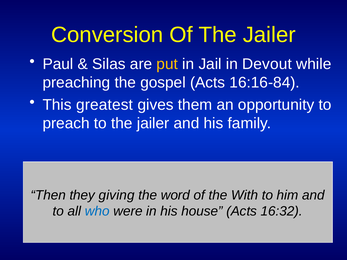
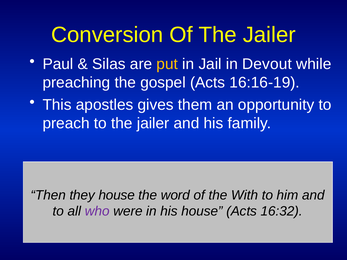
16:16-84: 16:16-84 -> 16:16-19
greatest: greatest -> apostles
they giving: giving -> house
who colour: blue -> purple
